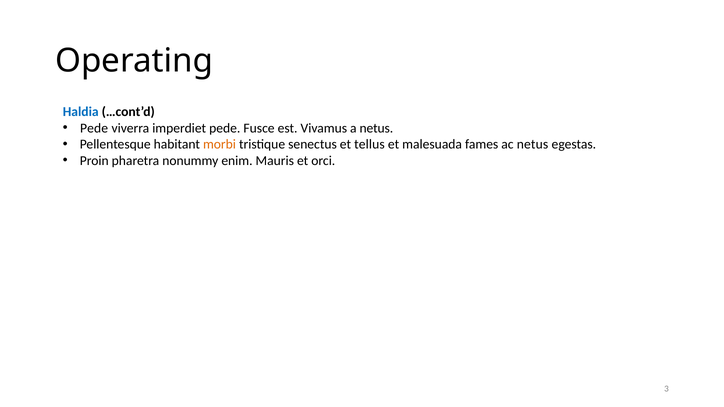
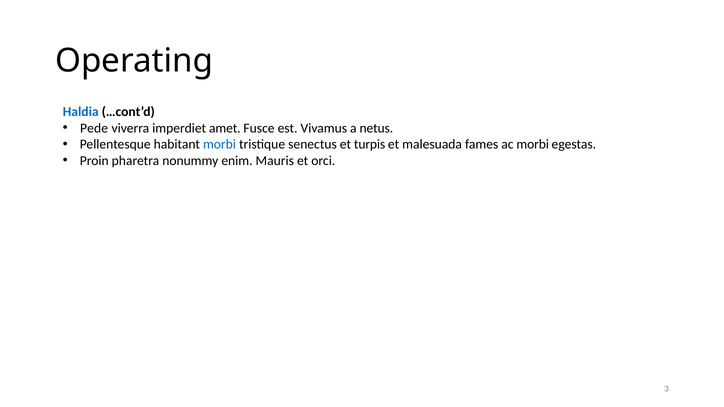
imperdiet pede: pede -> amet
morbi at (219, 145) colour: orange -> blue
tellus: tellus -> turpis
ac netus: netus -> morbi
